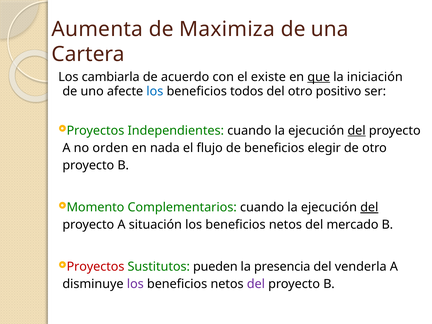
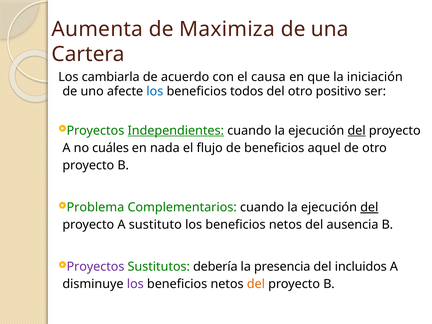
existe: existe -> causa
que underline: present -> none
Independientes underline: none -> present
orden: orden -> cuáles
elegir: elegir -> aquel
Momento: Momento -> Problema
situación: situación -> sustituto
mercado: mercado -> ausencia
Proyectos at (95, 267) colour: red -> purple
pueden: pueden -> debería
venderla: venderla -> incluidos
del at (256, 284) colour: purple -> orange
